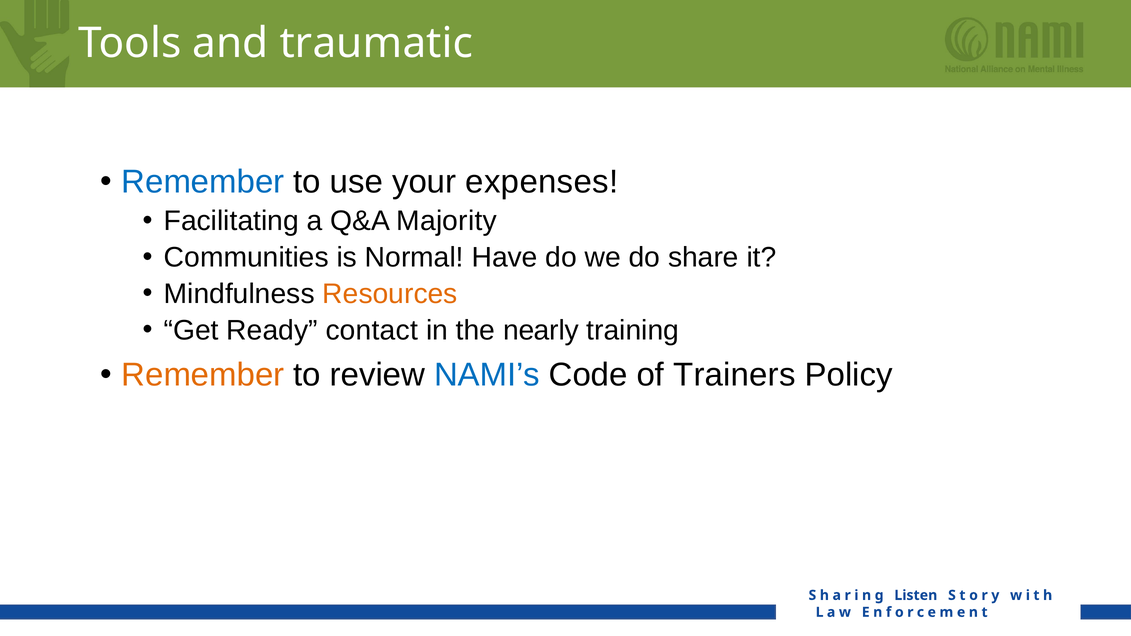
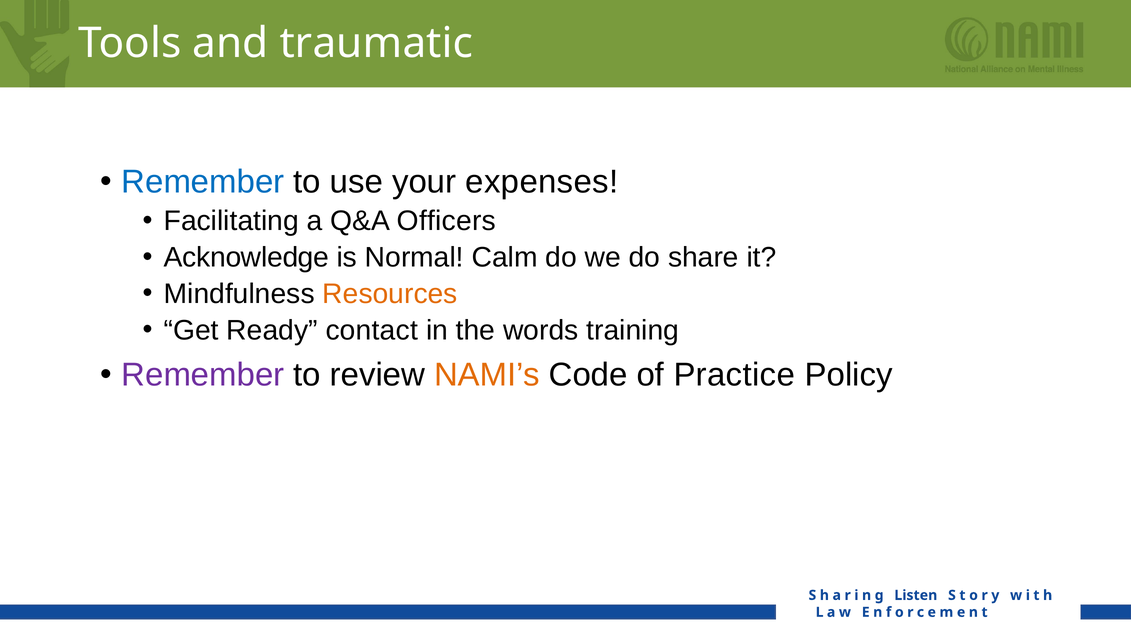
Majority: Majority -> Officers
Communities: Communities -> Acknowledge
Have: Have -> Calm
nearly: nearly -> words
Remember at (203, 375) colour: orange -> purple
NAMI’s colour: blue -> orange
Trainers: Trainers -> Practice
